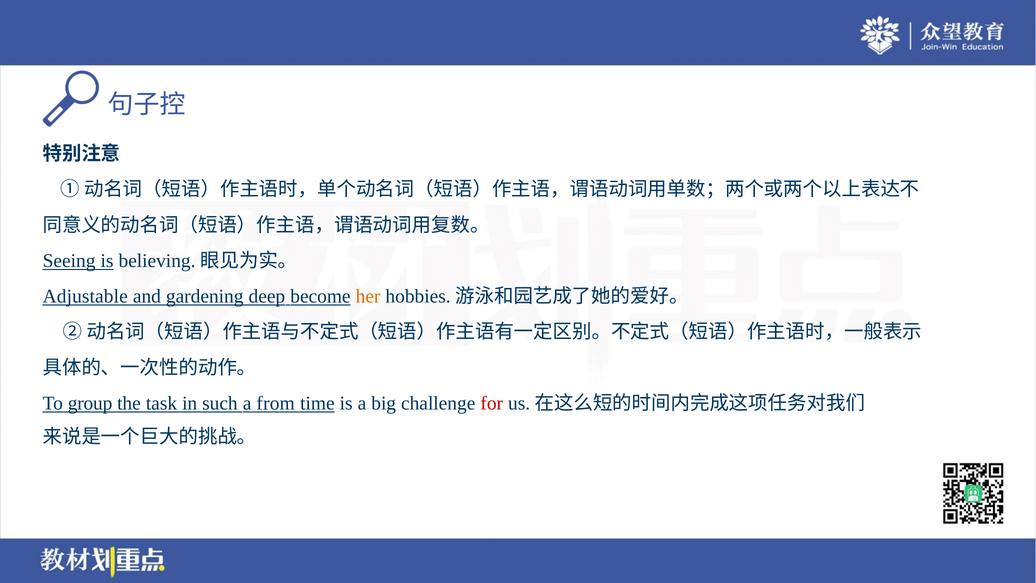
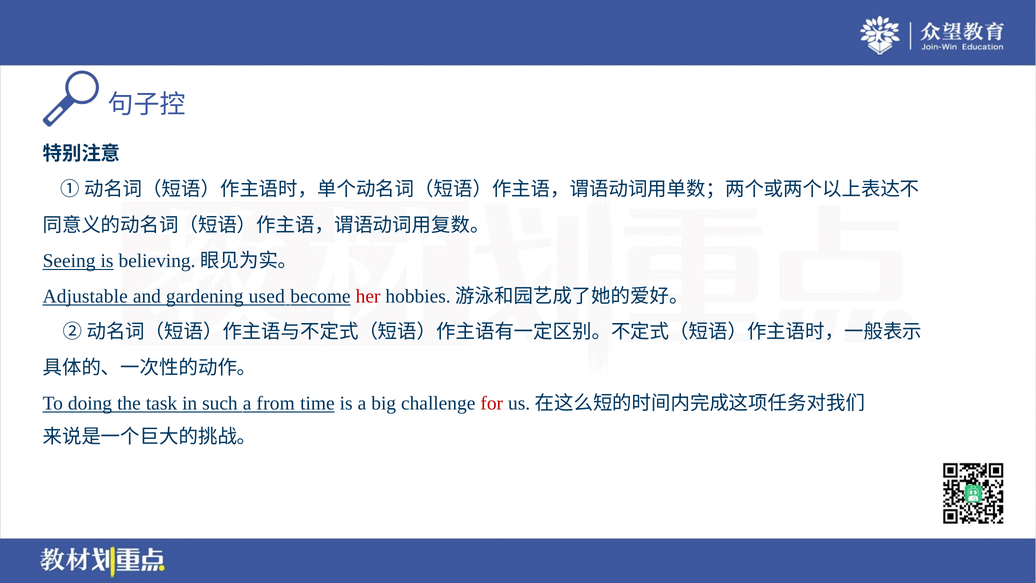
deep: deep -> used
her colour: orange -> red
group: group -> doing
